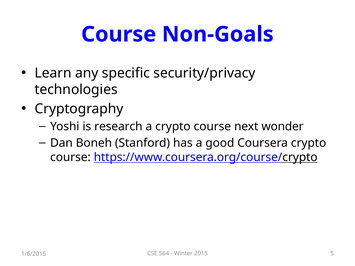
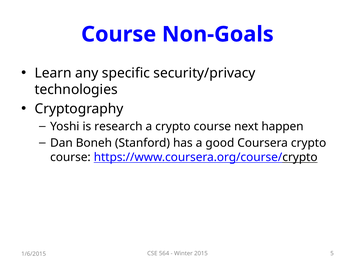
wonder: wonder -> happen
